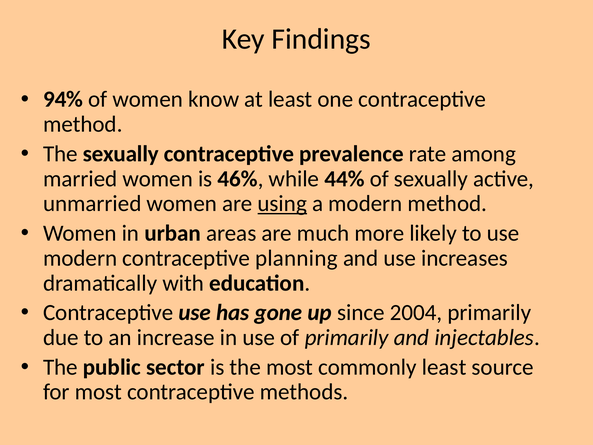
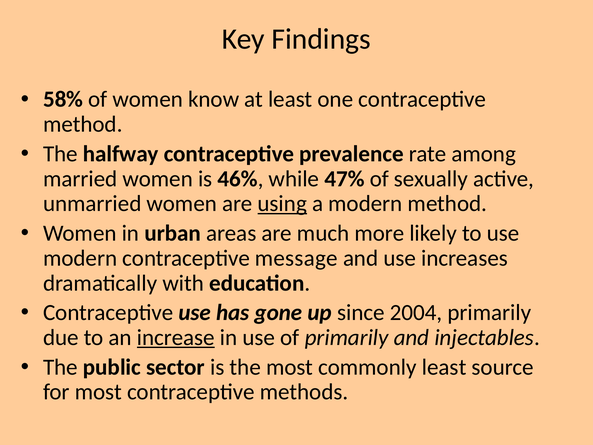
94%: 94% -> 58%
The sexually: sexually -> halfway
44%: 44% -> 47%
planning: planning -> message
increase underline: none -> present
